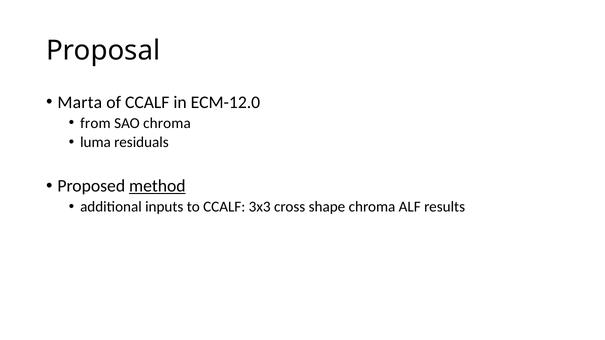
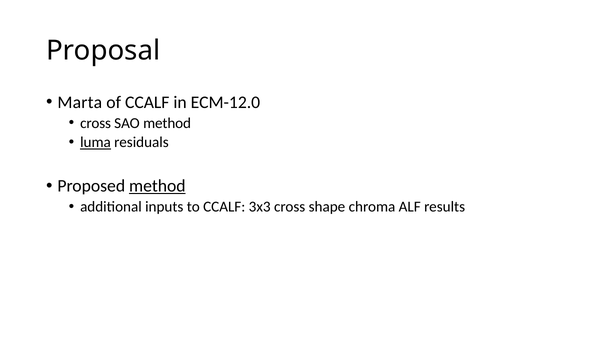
from at (95, 123): from -> cross
SAO chroma: chroma -> method
luma underline: none -> present
